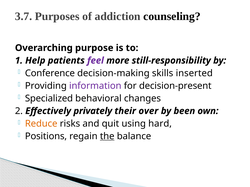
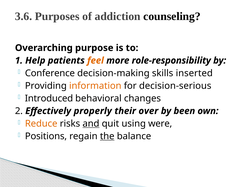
3.7: 3.7 -> 3.6
feel colour: purple -> orange
still-responsibility: still-responsibility -> role-responsibility
information colour: purple -> orange
decision-present: decision-present -> decision-serious
Specialized: Specialized -> Introduced
privately: privately -> properly
and underline: none -> present
hard: hard -> were
